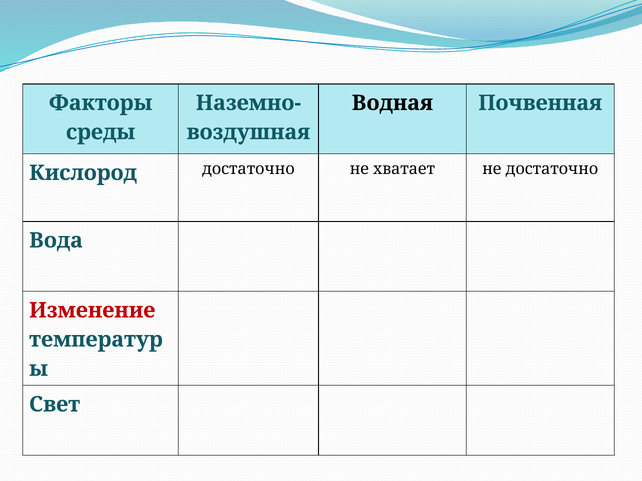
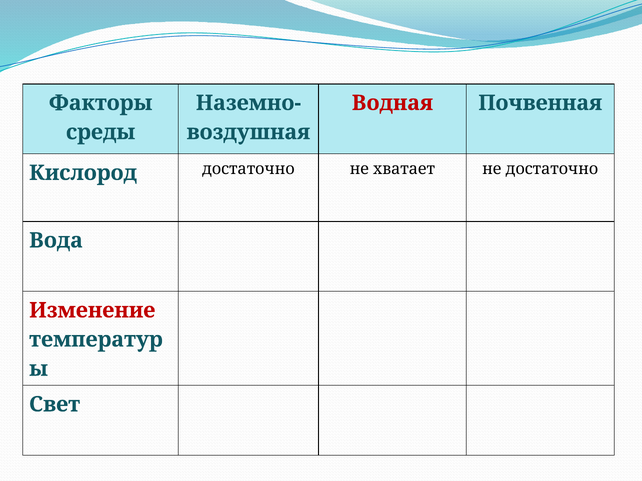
Водная colour: black -> red
